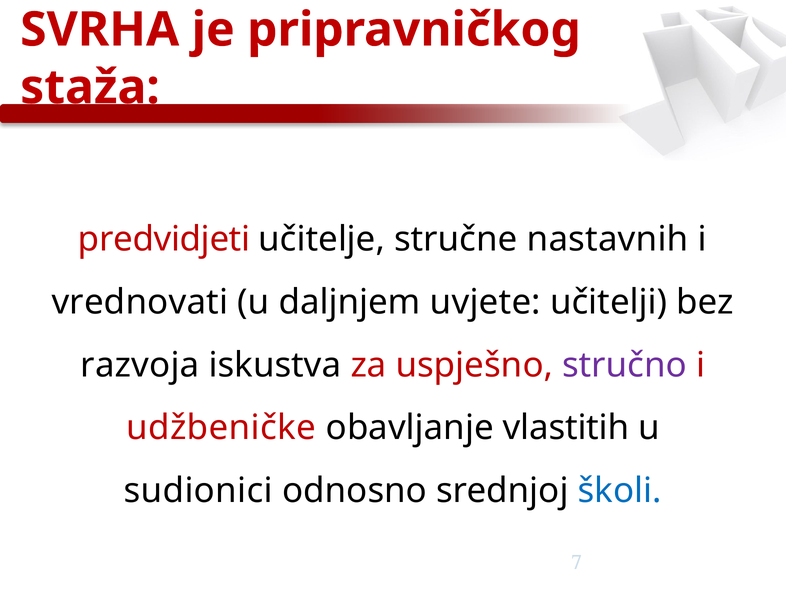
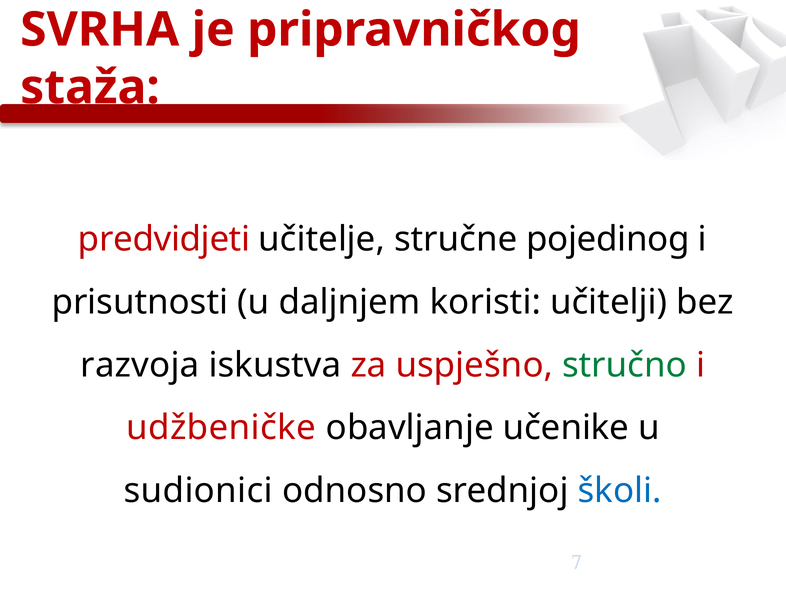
nastavnih: nastavnih -> pojedinog
vrednovati: vrednovati -> prisutnosti
uvjete: uvjete -> koristi
stručno colour: purple -> green
vlastitih: vlastitih -> učenike
